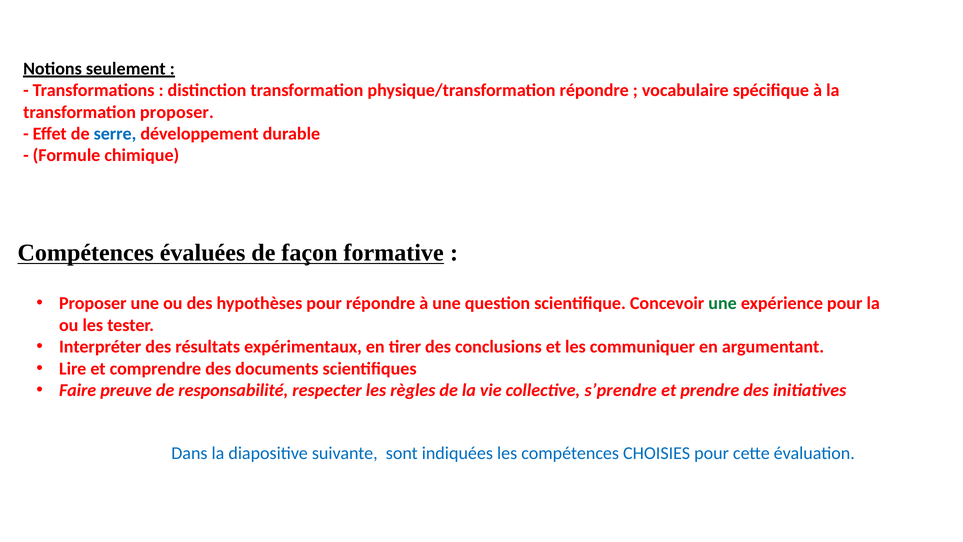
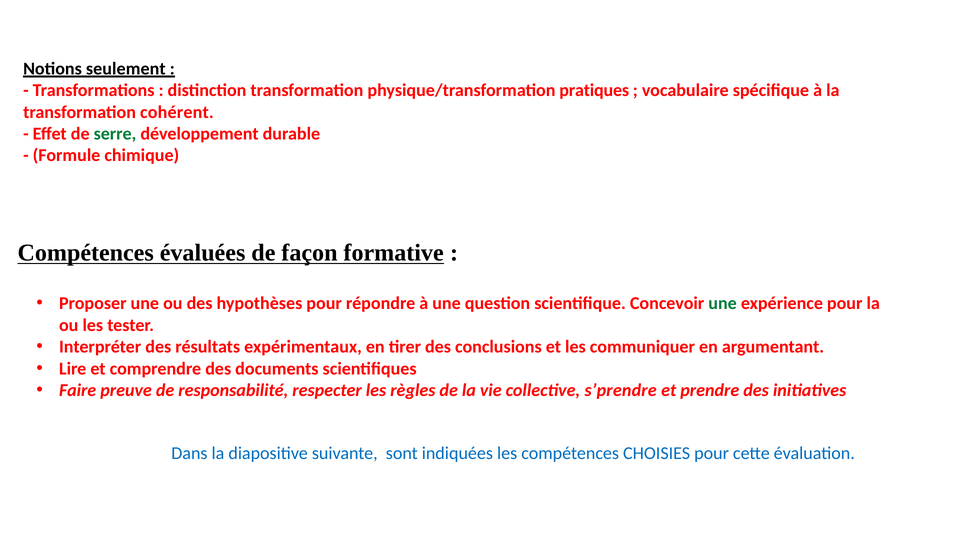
physique/transformation répondre: répondre -> pratiques
transformation proposer: proposer -> cohérent
serre colour: blue -> green
